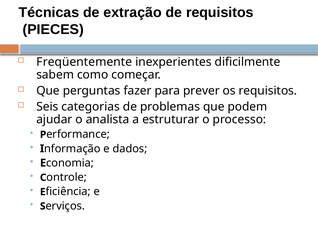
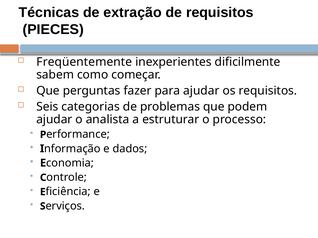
para prever: prever -> ajudar
